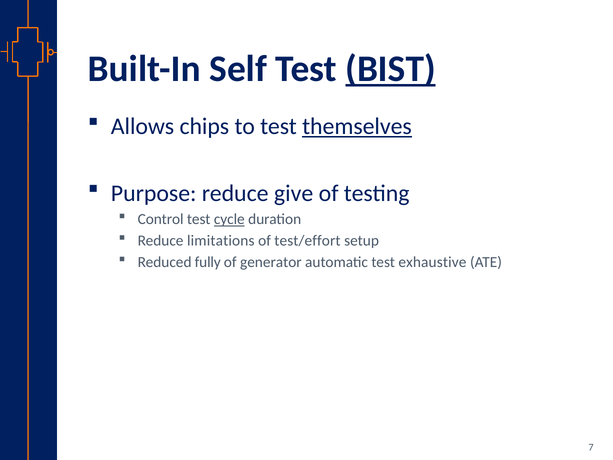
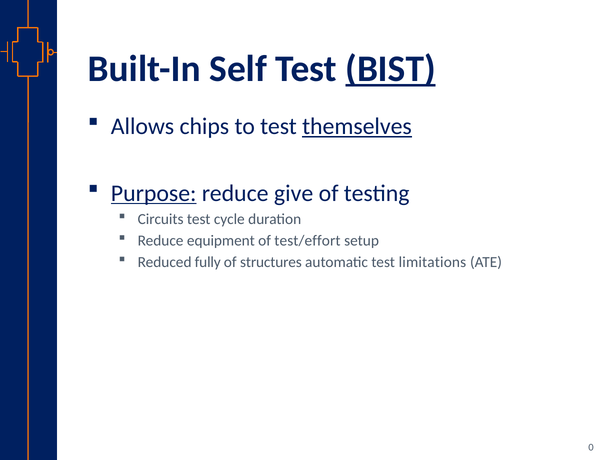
Purpose underline: none -> present
Control: Control -> Circuits
cycle underline: present -> none
limitations: limitations -> equipment
generator: generator -> structures
exhaustive: exhaustive -> limitations
7: 7 -> 0
